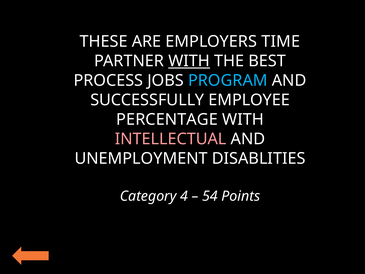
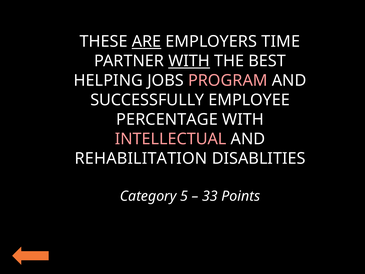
ARE underline: none -> present
PROCESS: PROCESS -> HELPING
PROGRAM colour: light blue -> pink
UNEMPLOYMENT: UNEMPLOYMENT -> REHABILITATION
4: 4 -> 5
54: 54 -> 33
